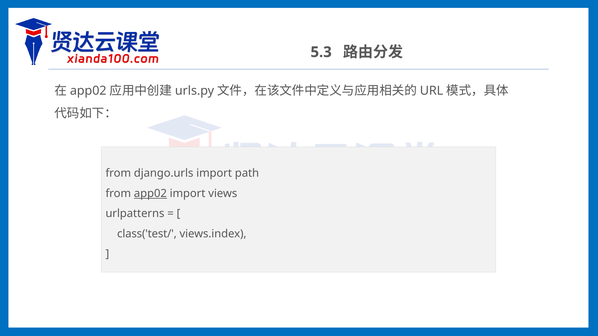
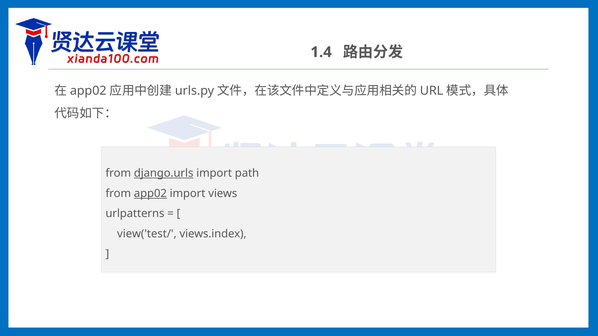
5.3: 5.3 -> 1.4
django.urls underline: none -> present
class('test/: class('test/ -> view('test/
